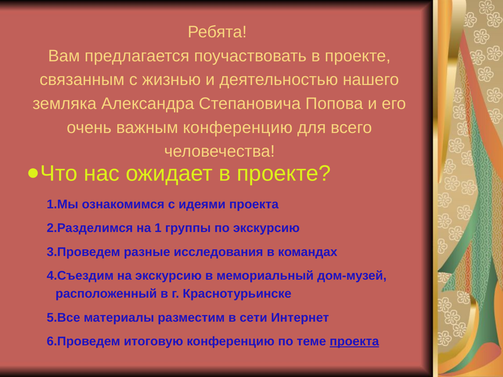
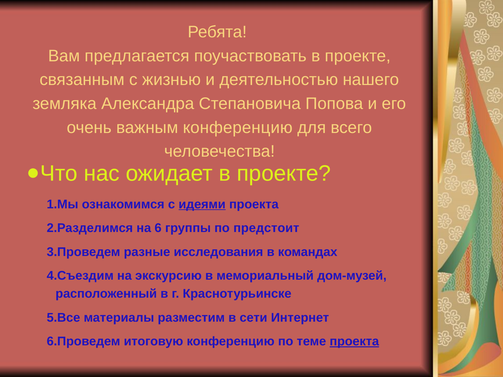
идеями underline: none -> present
1: 1 -> 6
по экскурсию: экскурсию -> предстоит
